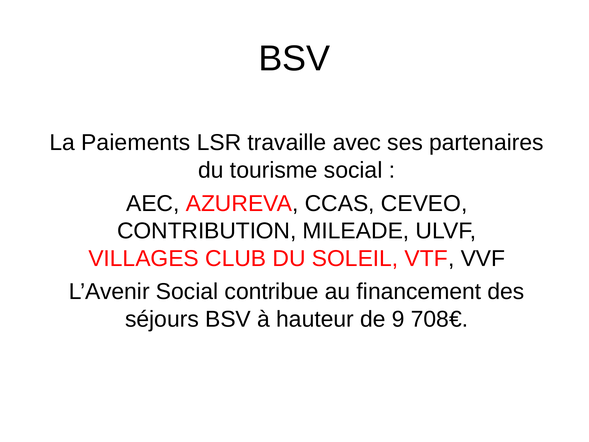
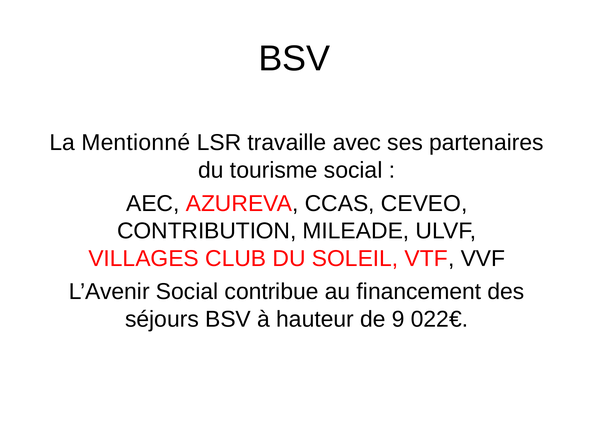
Paiements: Paiements -> Mentionné
708€: 708€ -> 022€
